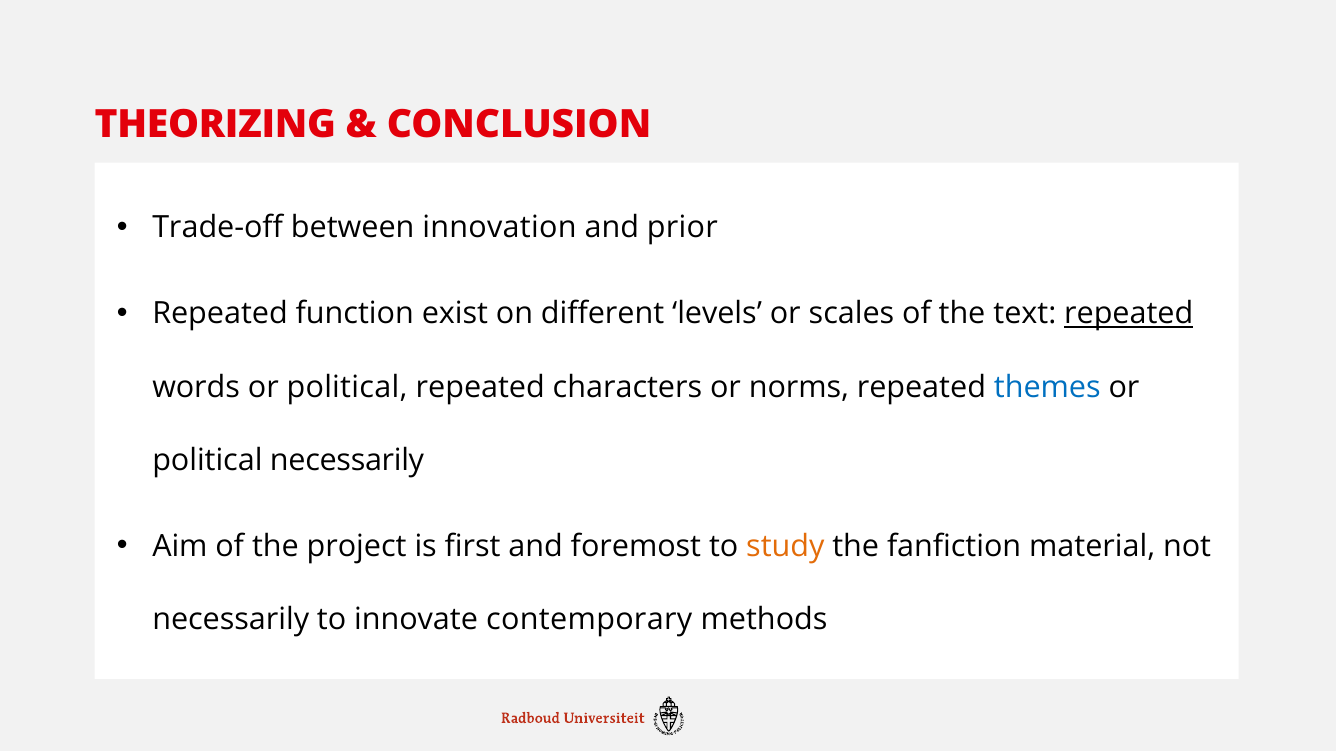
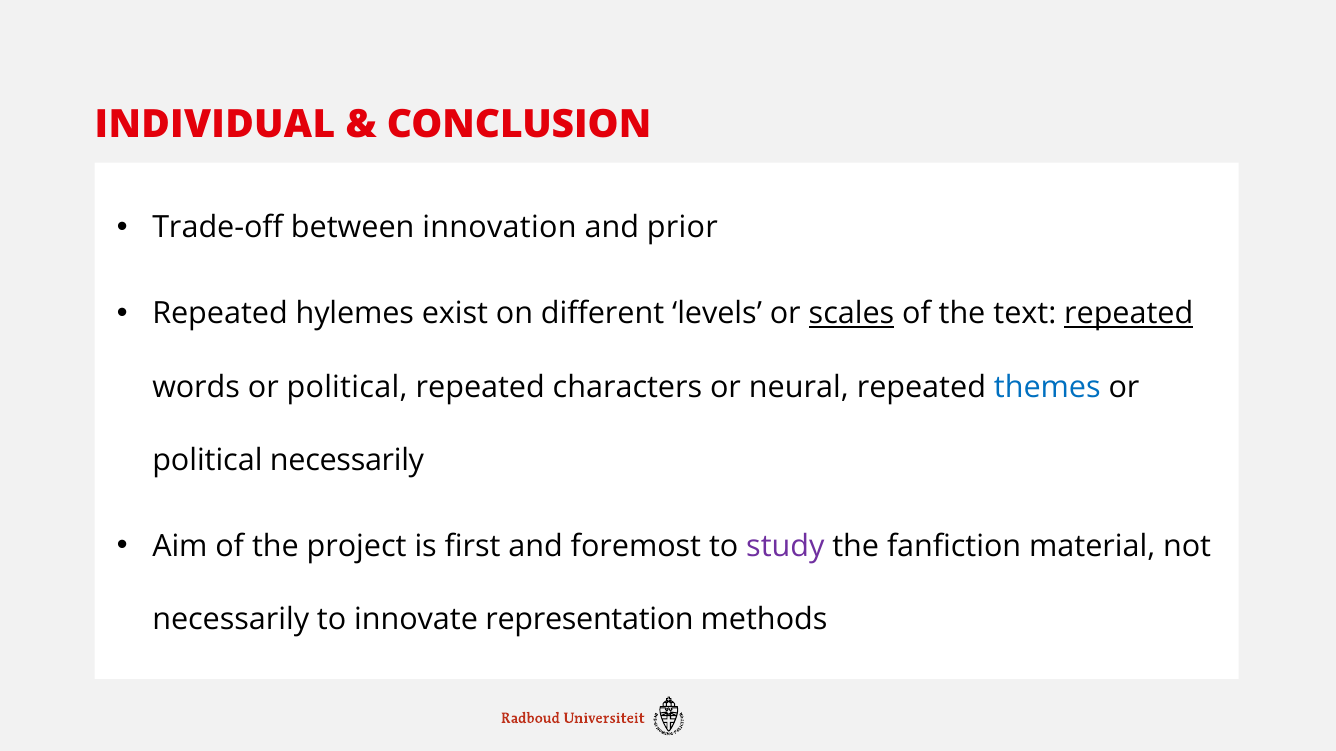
THEORIZING: THEORIZING -> INDIVIDUAL
function: function -> hylemes
scales underline: none -> present
norms: norms -> neural
study colour: orange -> purple
contemporary: contemporary -> representation
